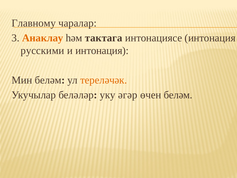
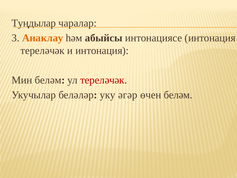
Главному: Главному -> Туңдылар
тактага: тактага -> абыйсы
русскими at (42, 50): русскими -> тереләчәк
тереләчәк at (104, 80) colour: orange -> red
